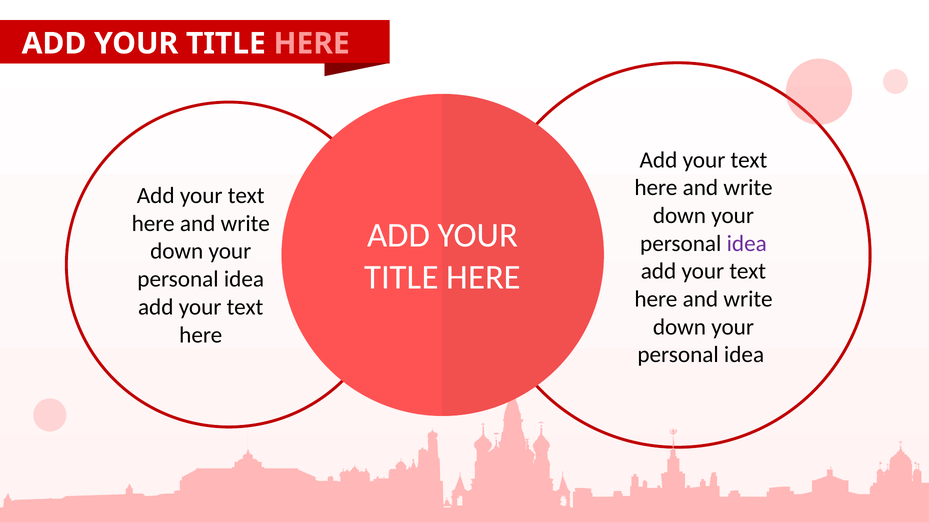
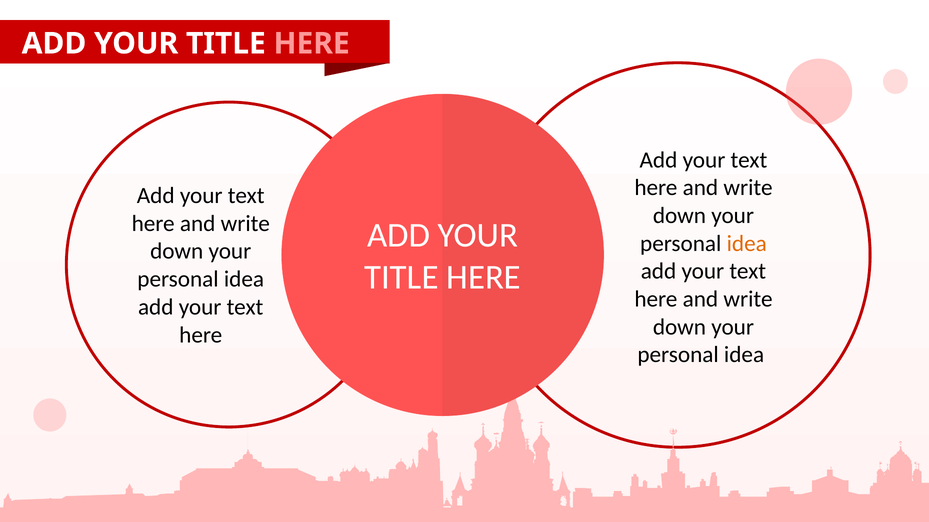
idea at (747, 244) colour: purple -> orange
